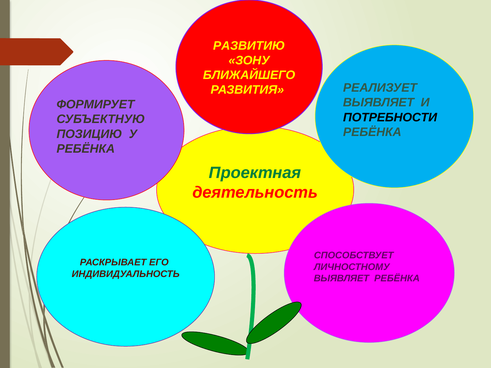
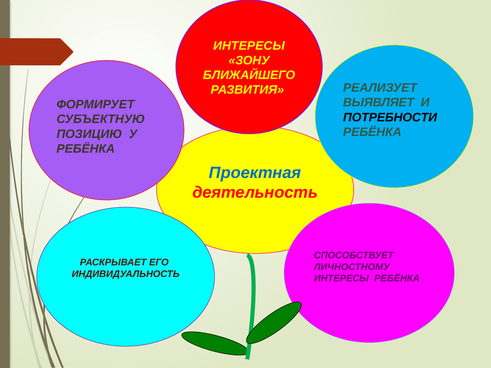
РАЗВИТИЮ at (249, 46): РАЗВИТИЮ -> ИНТЕРЕСЫ
Проектная colour: green -> blue
ВЫЯВЛЯЕТ at (341, 279): ВЫЯВЛЯЕТ -> ИНТЕРЕСЫ
